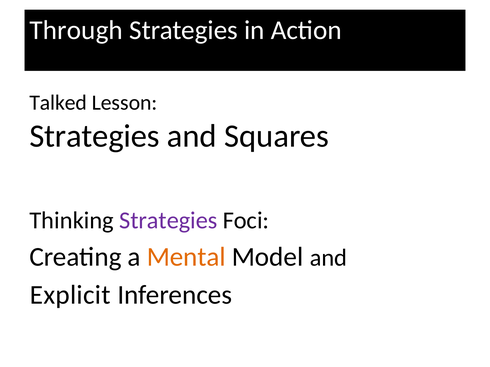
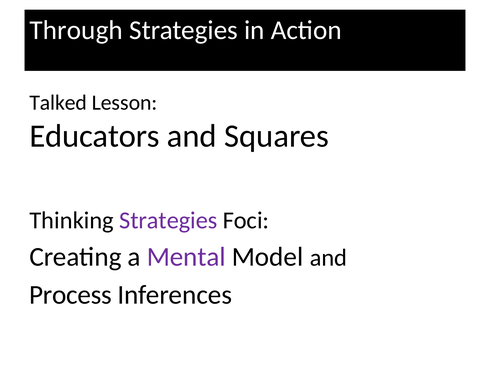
Strategies at (95, 136): Strategies -> Educators
Mental colour: orange -> purple
Explicit: Explicit -> Process
